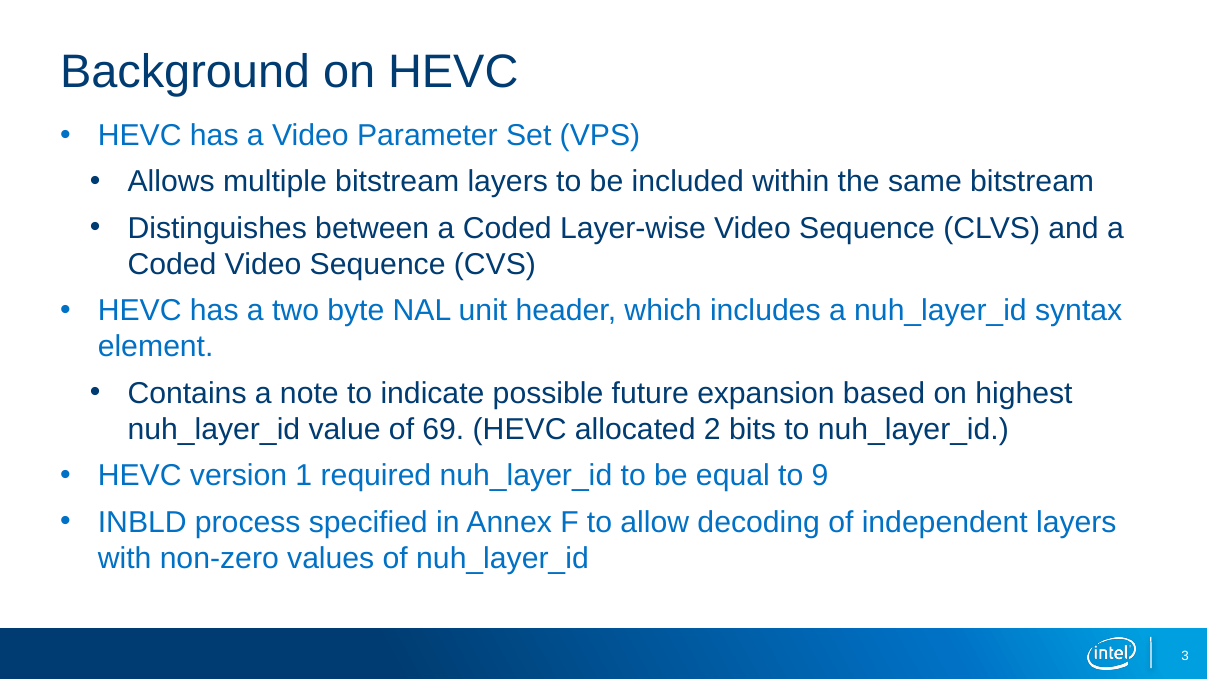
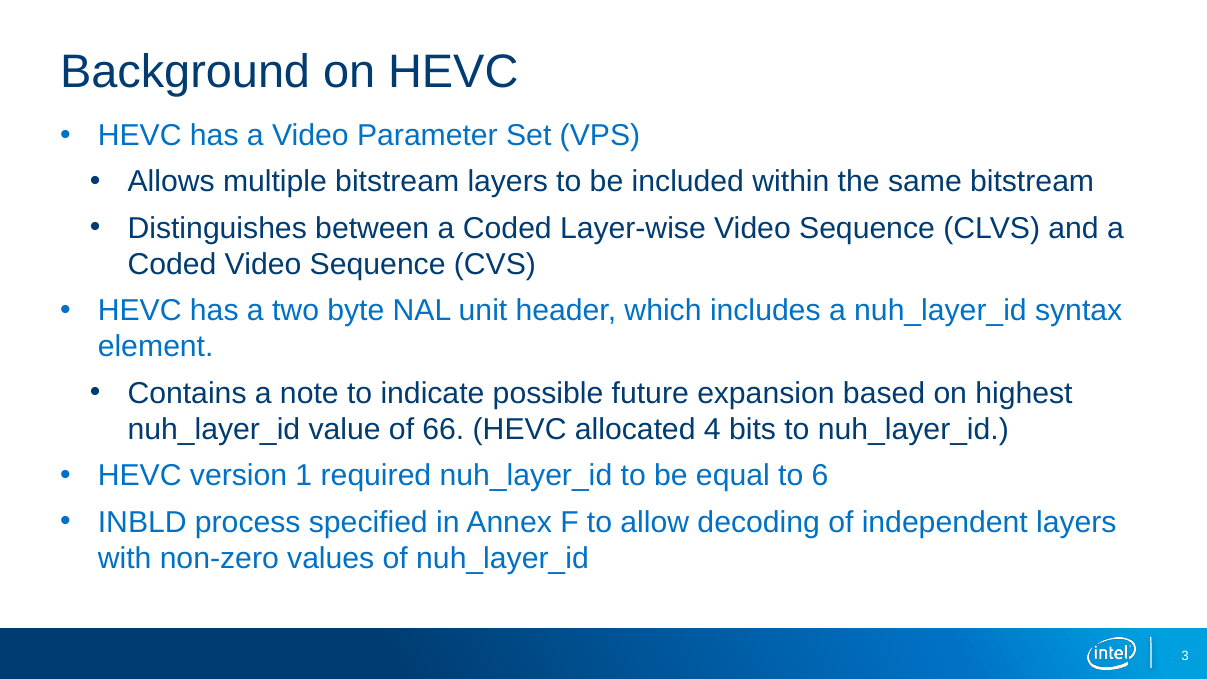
69: 69 -> 66
2: 2 -> 4
9: 9 -> 6
